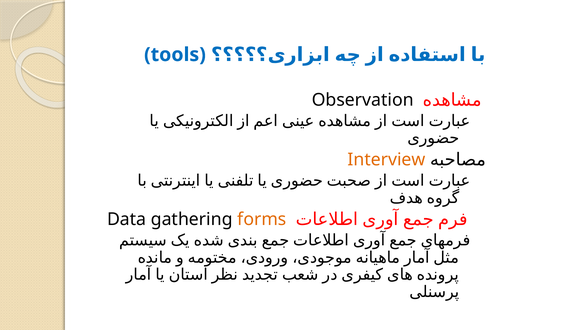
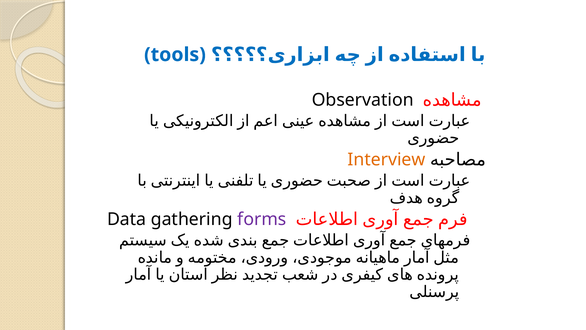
forms colour: orange -> purple
